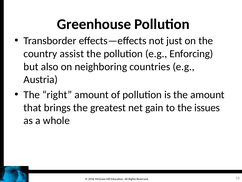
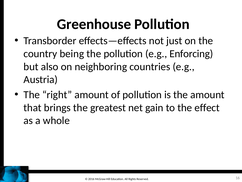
assist: assist -> being
issues: issues -> effect
